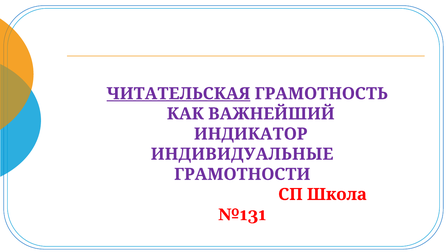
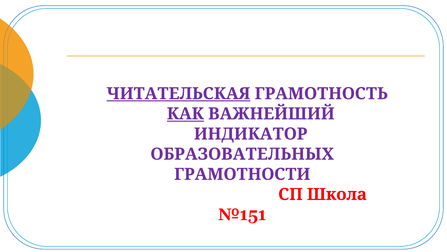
КАК underline: none -> present
ИНДИВИДУАЛЬНЫЕ: ИНДИВИДУАЛЬНЫЕ -> ОБРАЗОВАТЕЛЬНЫХ
№131: №131 -> №151
